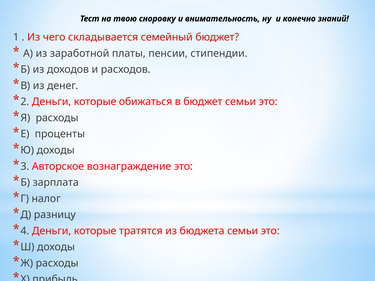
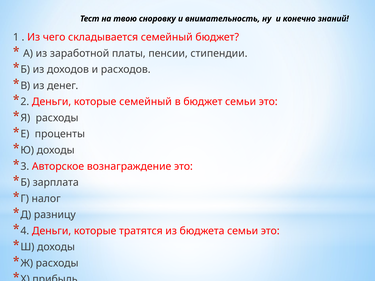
которые обижаться: обижаться -> семейный
